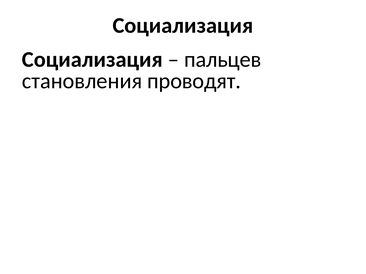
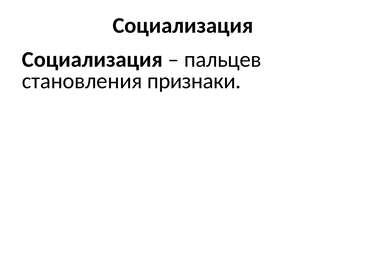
проводят: проводят -> признаки
